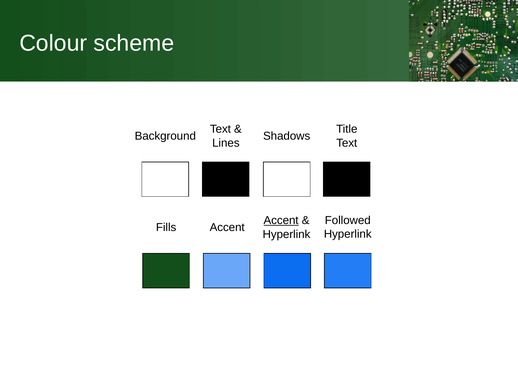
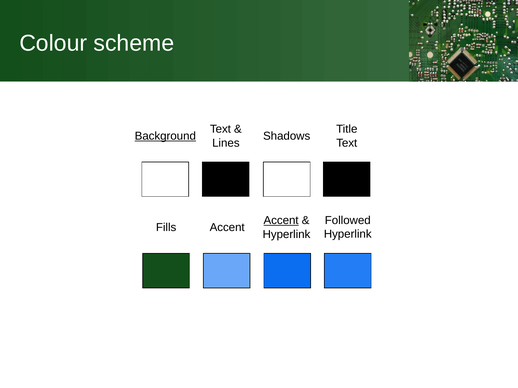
Background underline: none -> present
